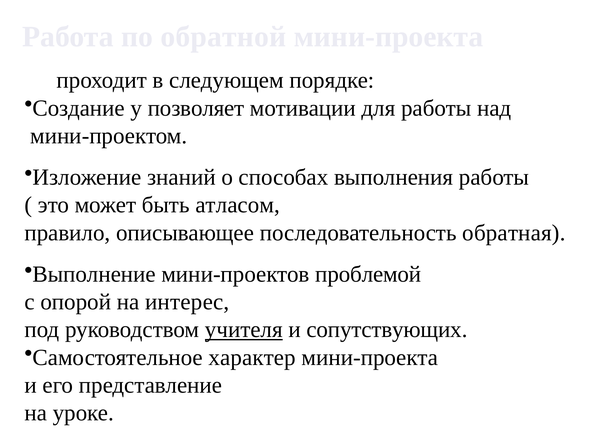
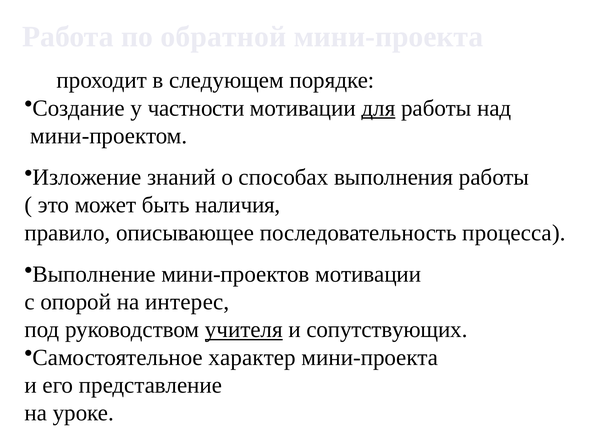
позволяет: позволяет -> частности
для underline: none -> present
атласом: атласом -> наличия
обратная: обратная -> процесса
мини-проектов проблемой: проблемой -> мотивации
